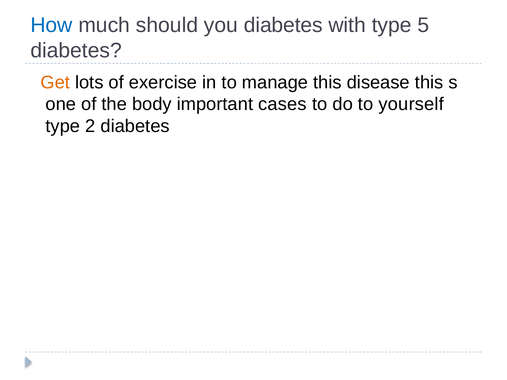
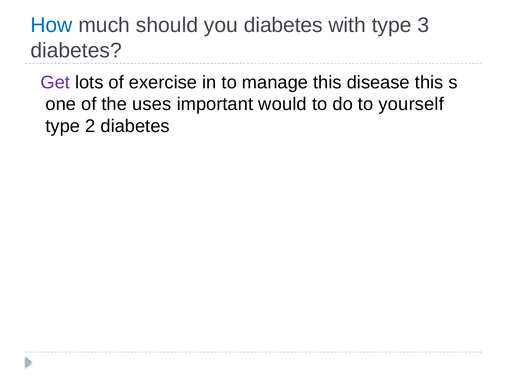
5: 5 -> 3
Get colour: orange -> purple
body: body -> uses
cases: cases -> would
